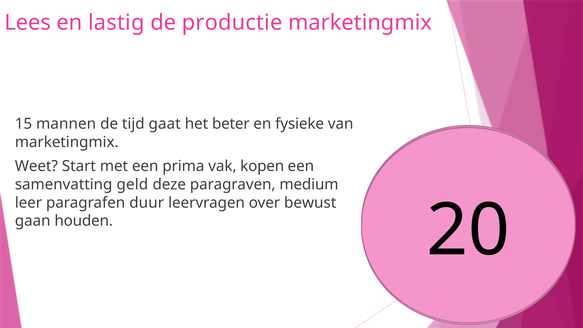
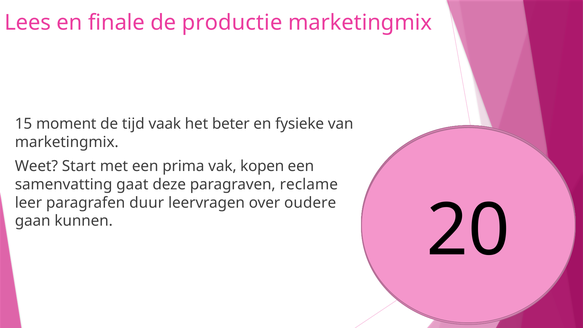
lastig: lastig -> finale
mannen: mannen -> moment
gaat: gaat -> vaak
geld: geld -> gaat
medium: medium -> reclame
bewust: bewust -> oudere
houden: houden -> kunnen
